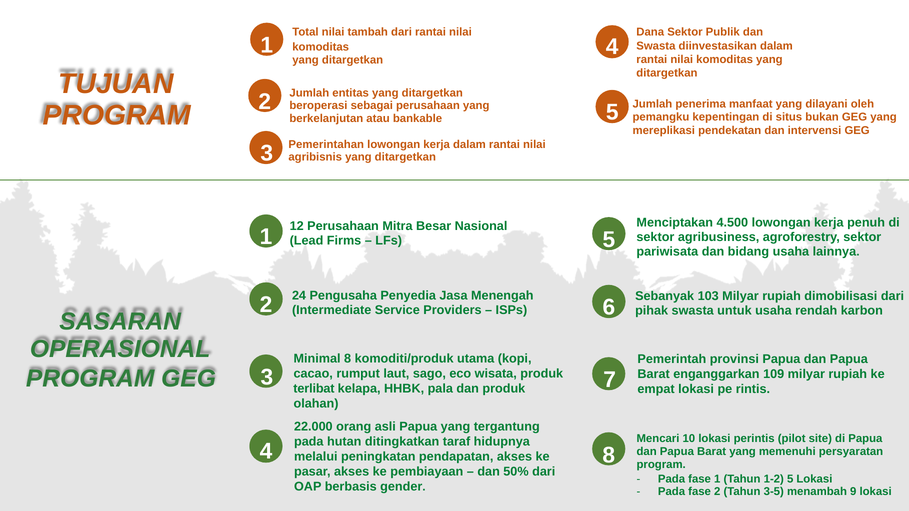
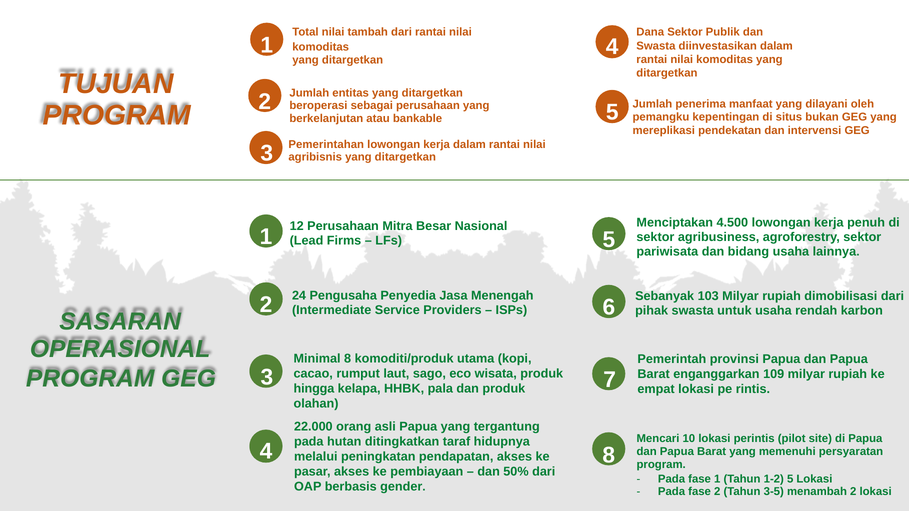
terlibat: terlibat -> hingga
menambah 9: 9 -> 2
